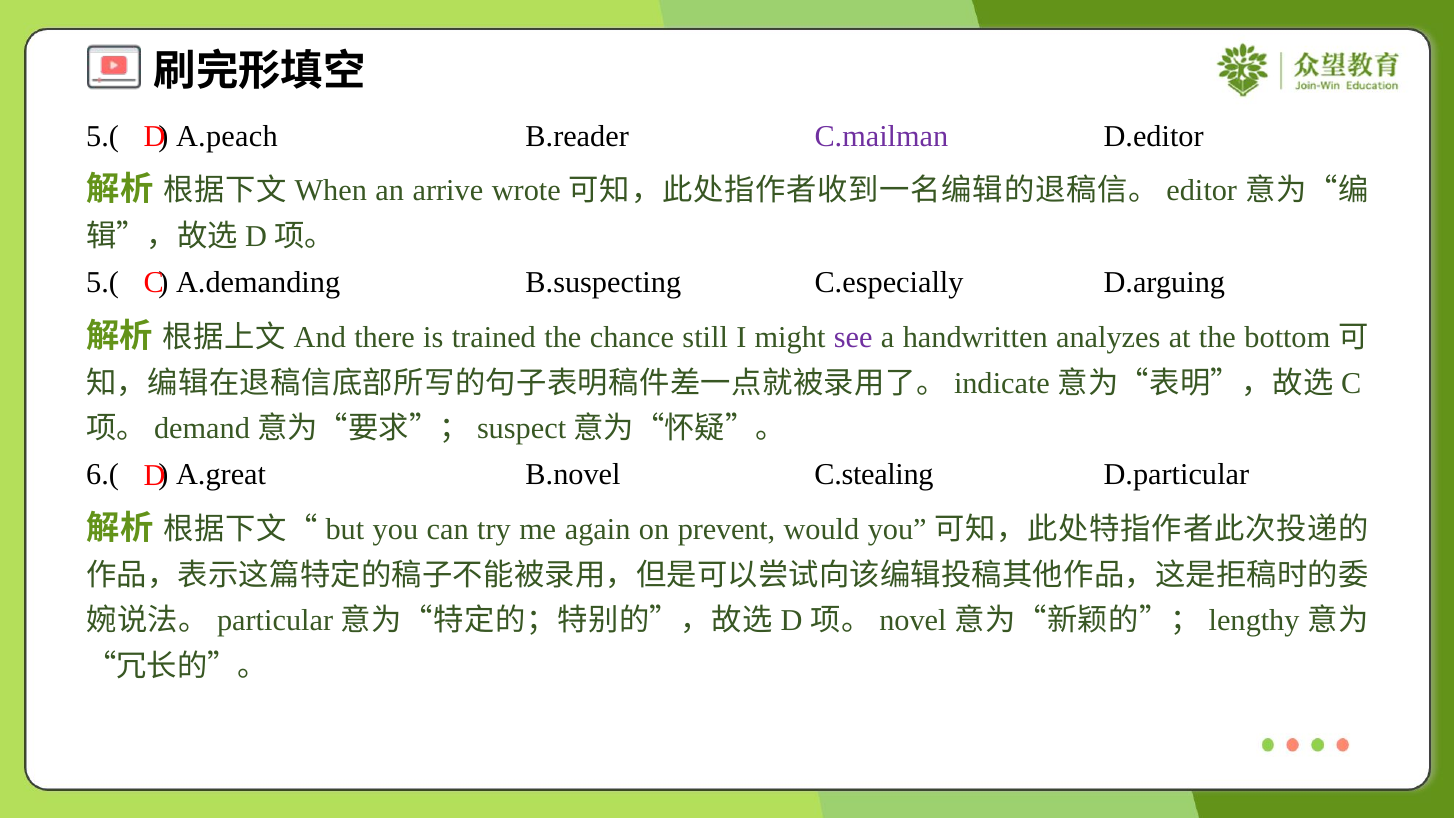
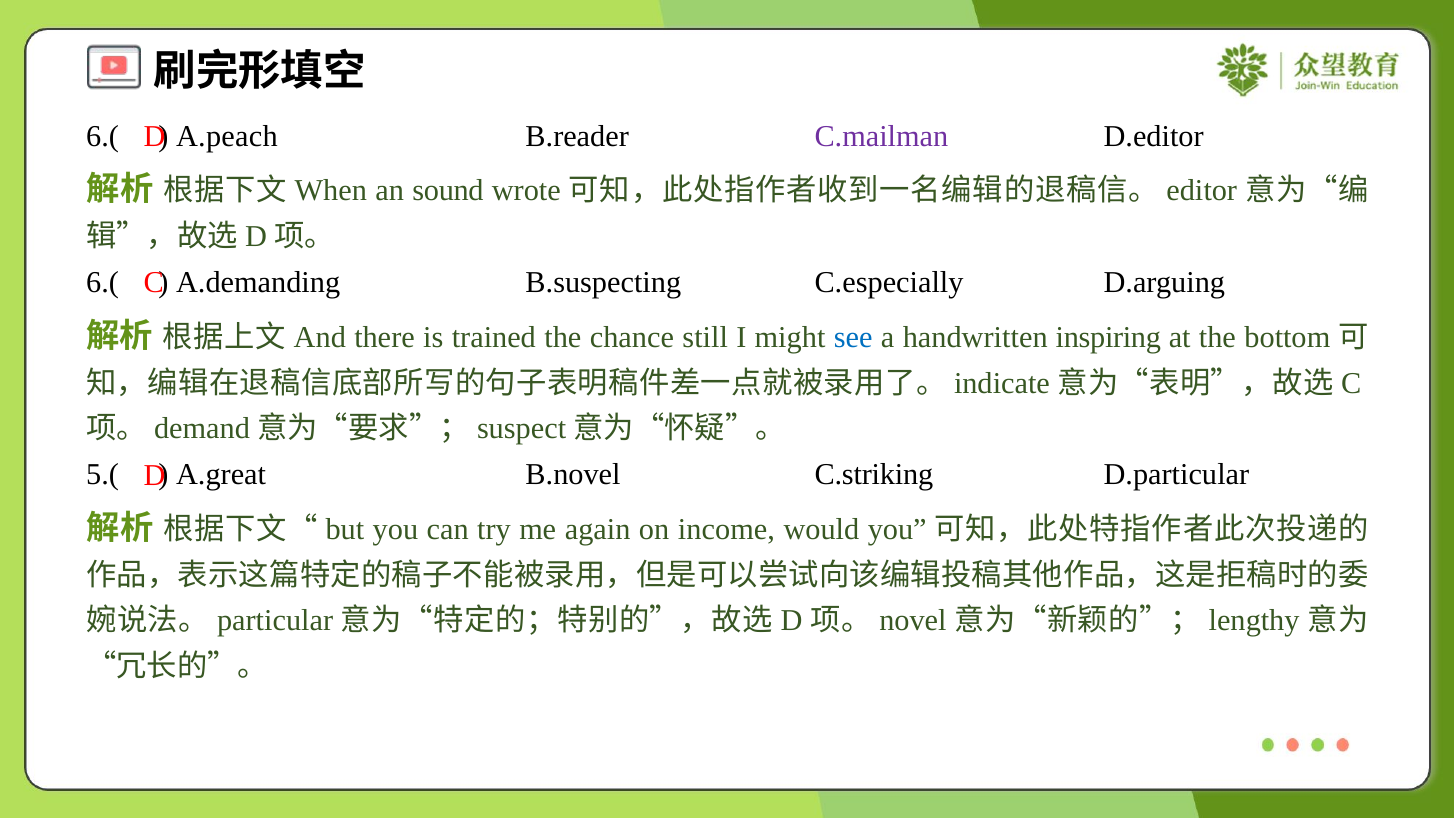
5.( at (103, 136): 5.( -> 6.(
arrive: arrive -> sound
5.( at (103, 282): 5.( -> 6.(
see colour: purple -> blue
analyzes: analyzes -> inspiring
6.(: 6.( -> 5.(
C.stealing: C.stealing -> C.striking
prevent: prevent -> income
